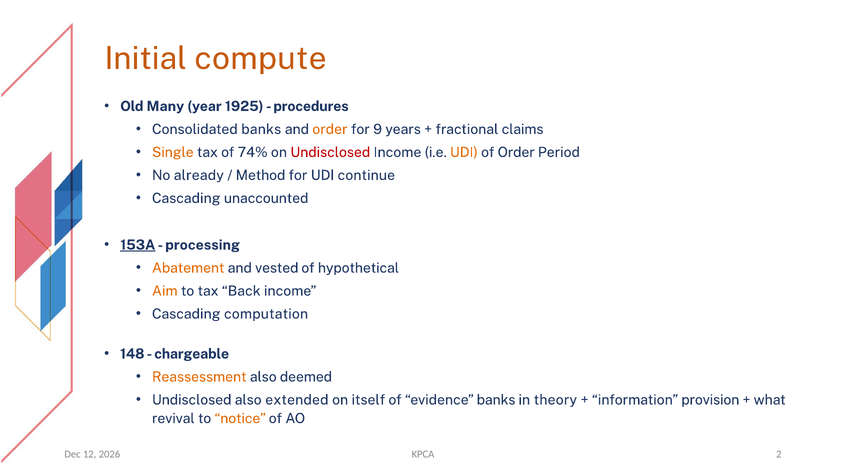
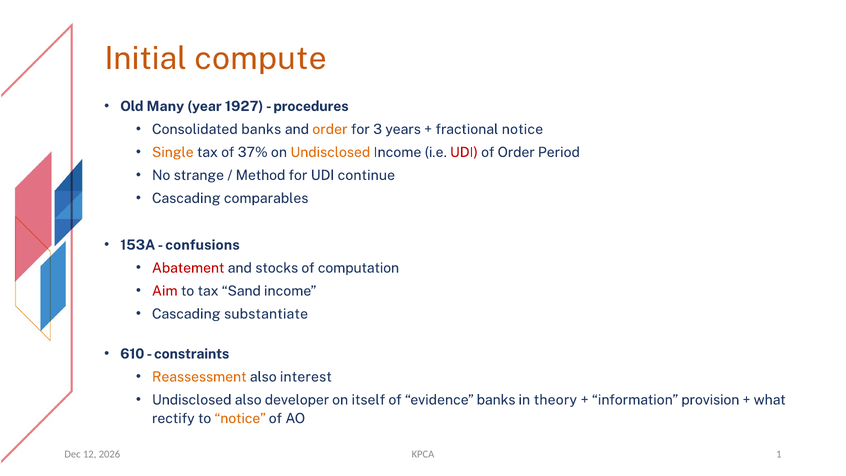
1925: 1925 -> 1927
9: 9 -> 3
fractional claims: claims -> notice
74%: 74% -> 37%
Undisclosed at (330, 152) colour: red -> orange
UDI at (464, 152) colour: orange -> red
already: already -> strange
unaccounted: unaccounted -> comparables
153A underline: present -> none
processing: processing -> confusions
Abatement colour: orange -> red
vested: vested -> stocks
hypothetical: hypothetical -> computation
Aim colour: orange -> red
Back: Back -> Sand
computation: computation -> substantiate
148: 148 -> 610
chargeable: chargeable -> constraints
deemed: deemed -> interest
extended: extended -> developer
revival: revival -> rectify
2: 2 -> 1
